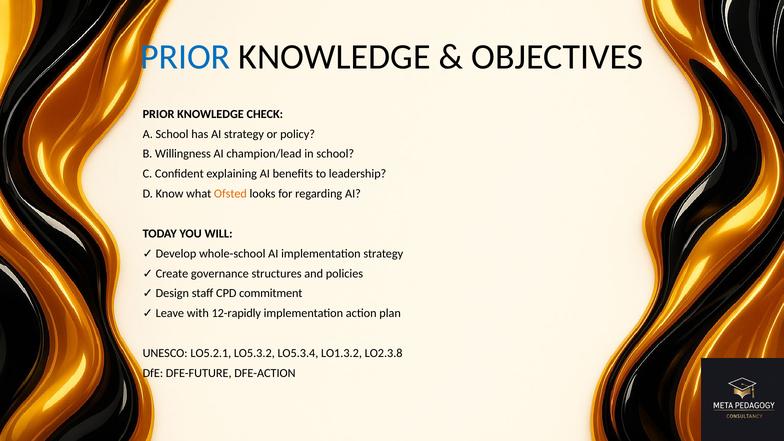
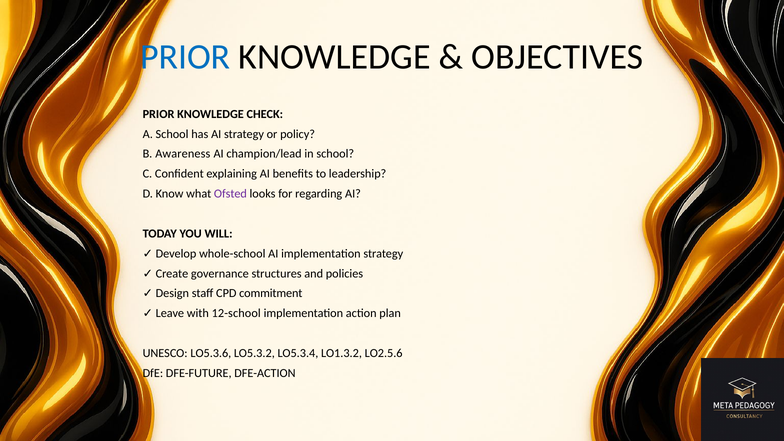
Willingness: Willingness -> Awareness
Ofsted colour: orange -> purple
12-rapidly: 12-rapidly -> 12-school
LO5.2.1: LO5.2.1 -> LO5.3.6
LO2.3.8: LO2.3.8 -> LO2.5.6
